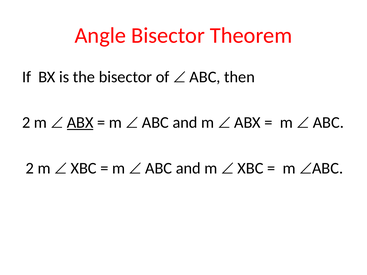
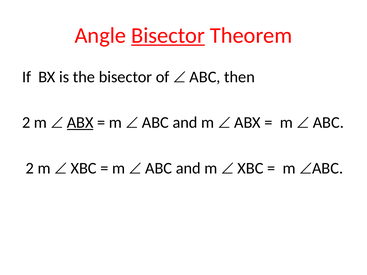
Bisector at (168, 36) underline: none -> present
